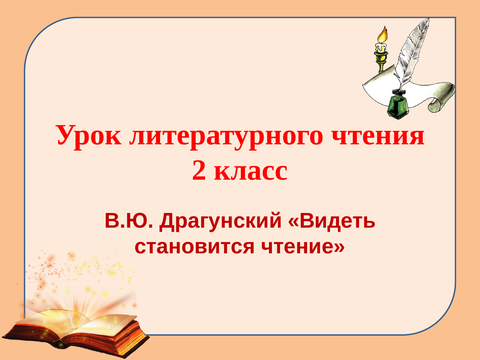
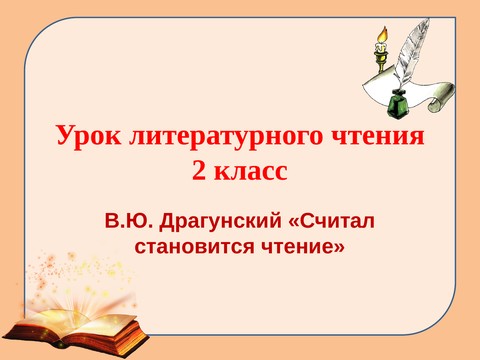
Видеть: Видеть -> Считал
